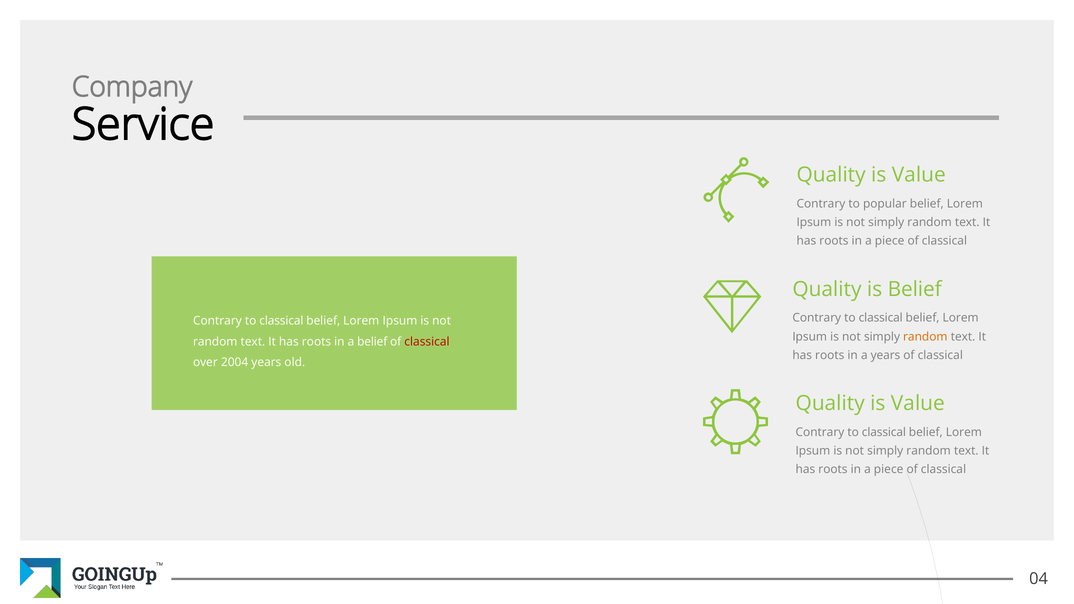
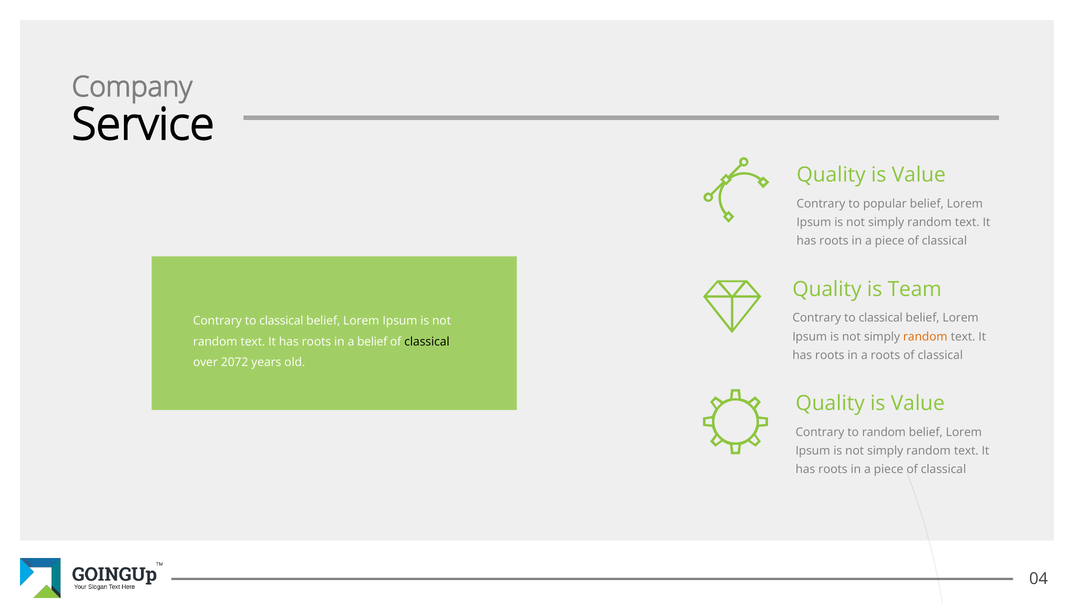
is Belief: Belief -> Team
classical at (427, 342) colour: red -> black
a years: years -> roots
2004: 2004 -> 2072
classical at (884, 432): classical -> random
